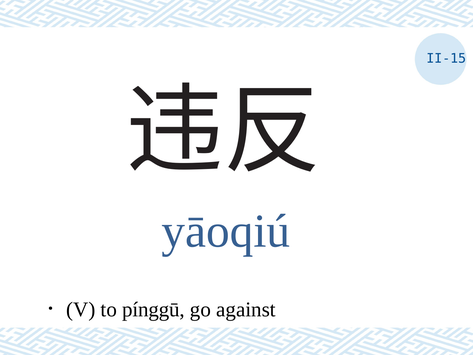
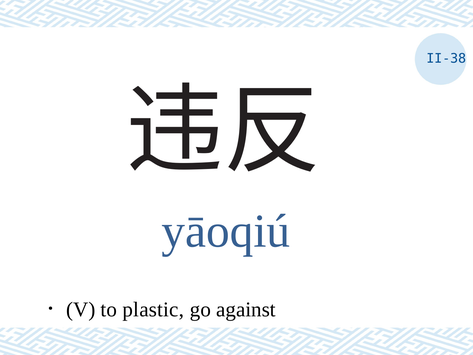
II-15: II-15 -> II-38
pínggū: pínggū -> plastic
